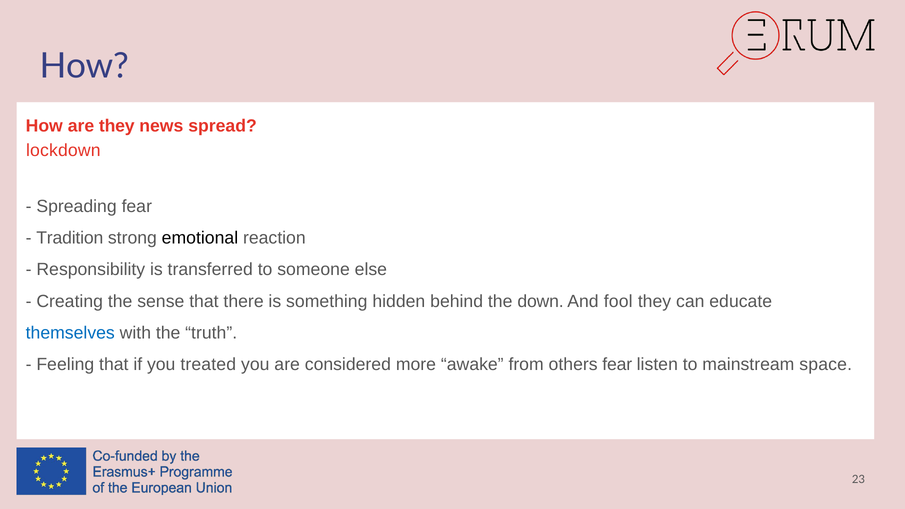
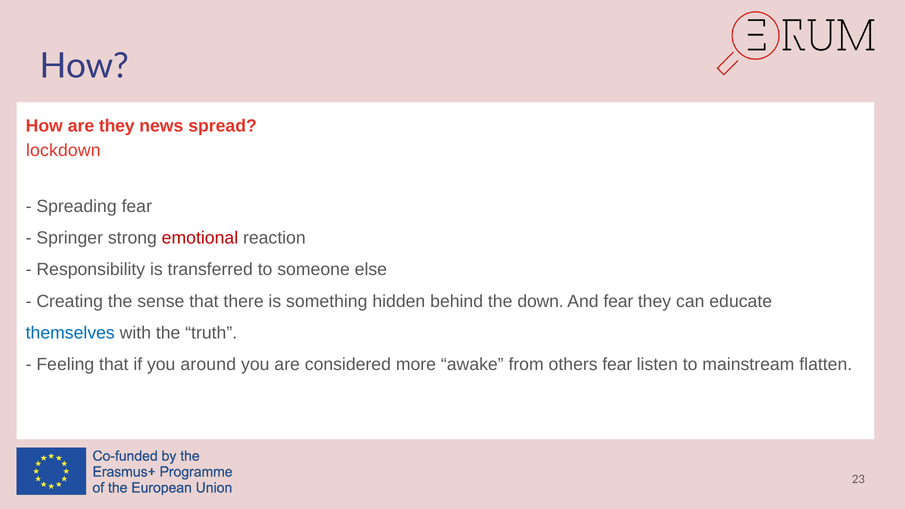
Tradition: Tradition -> Springer
emotional colour: black -> red
And fool: fool -> fear
treated: treated -> around
space: space -> flatten
